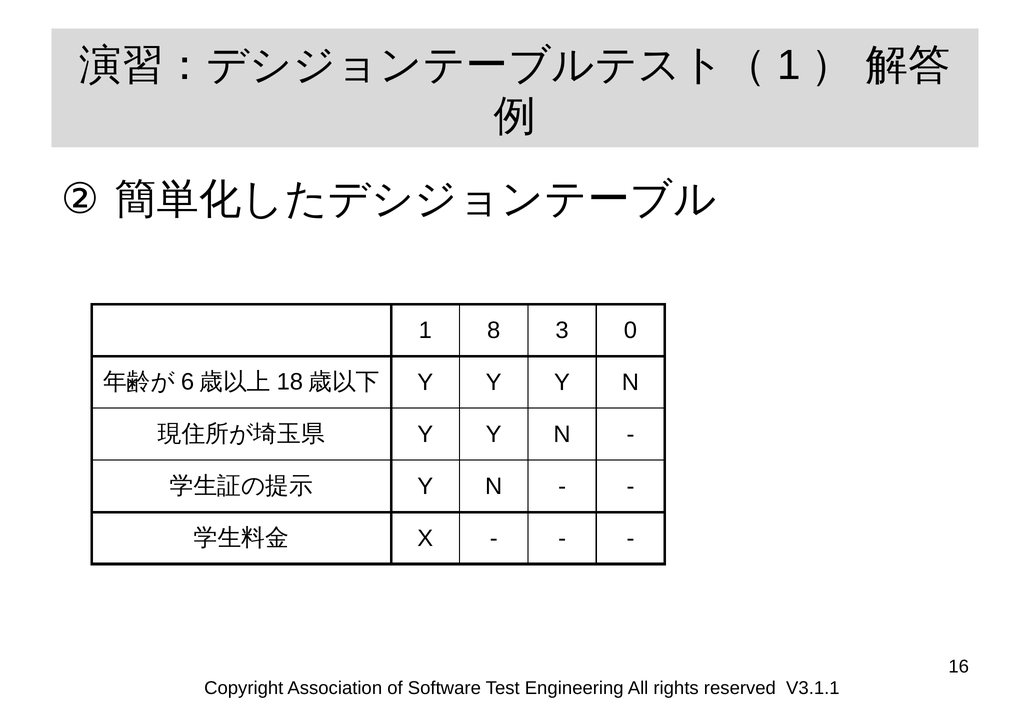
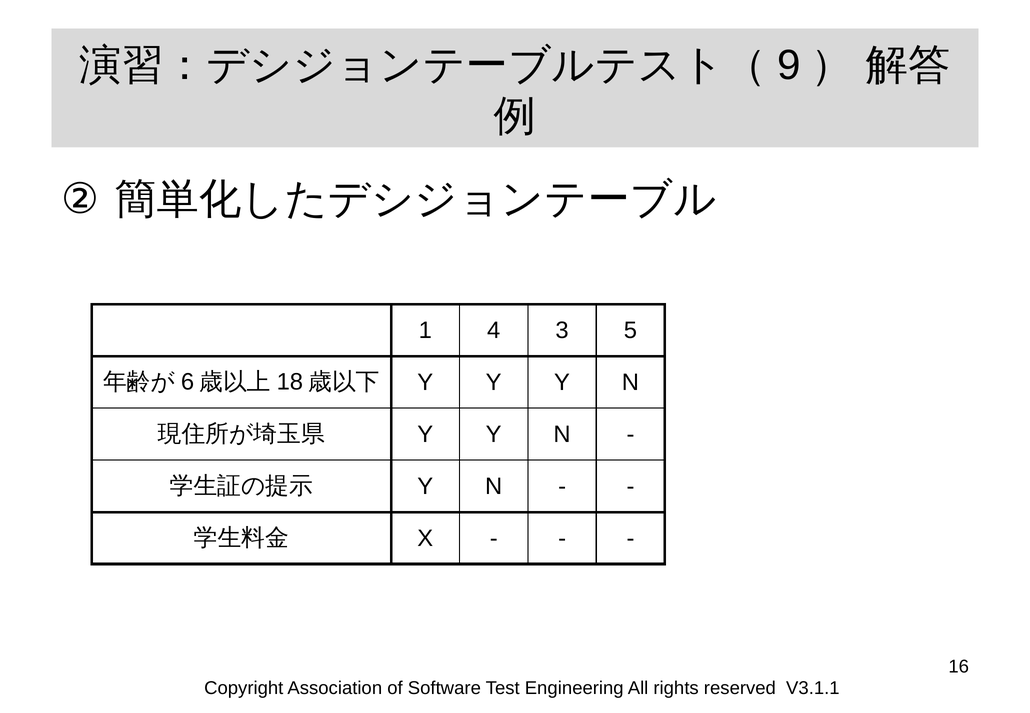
1 at (789, 66): 1 -> 9
8: 8 -> 4
0: 0 -> 5
